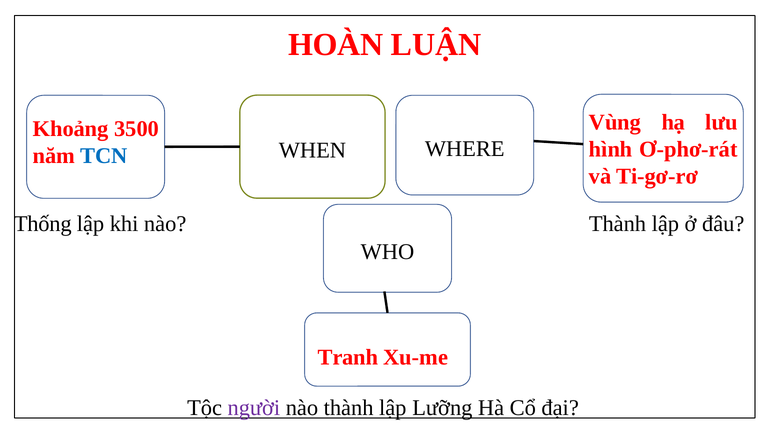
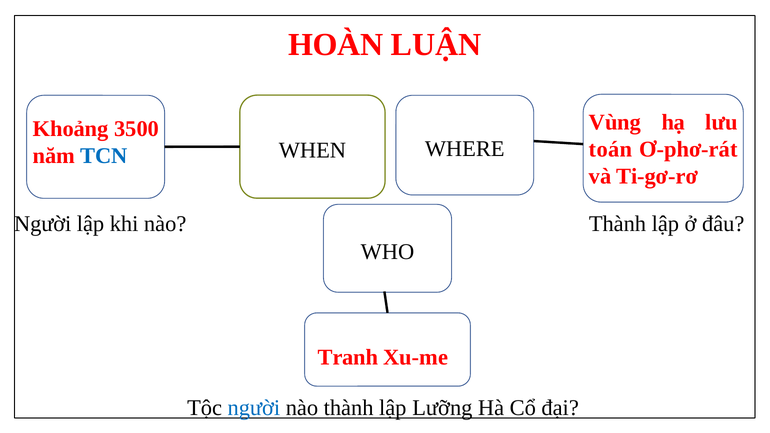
hình: hình -> toán
Thống at (43, 224): Thống -> Người
người at (254, 408) colour: purple -> blue
